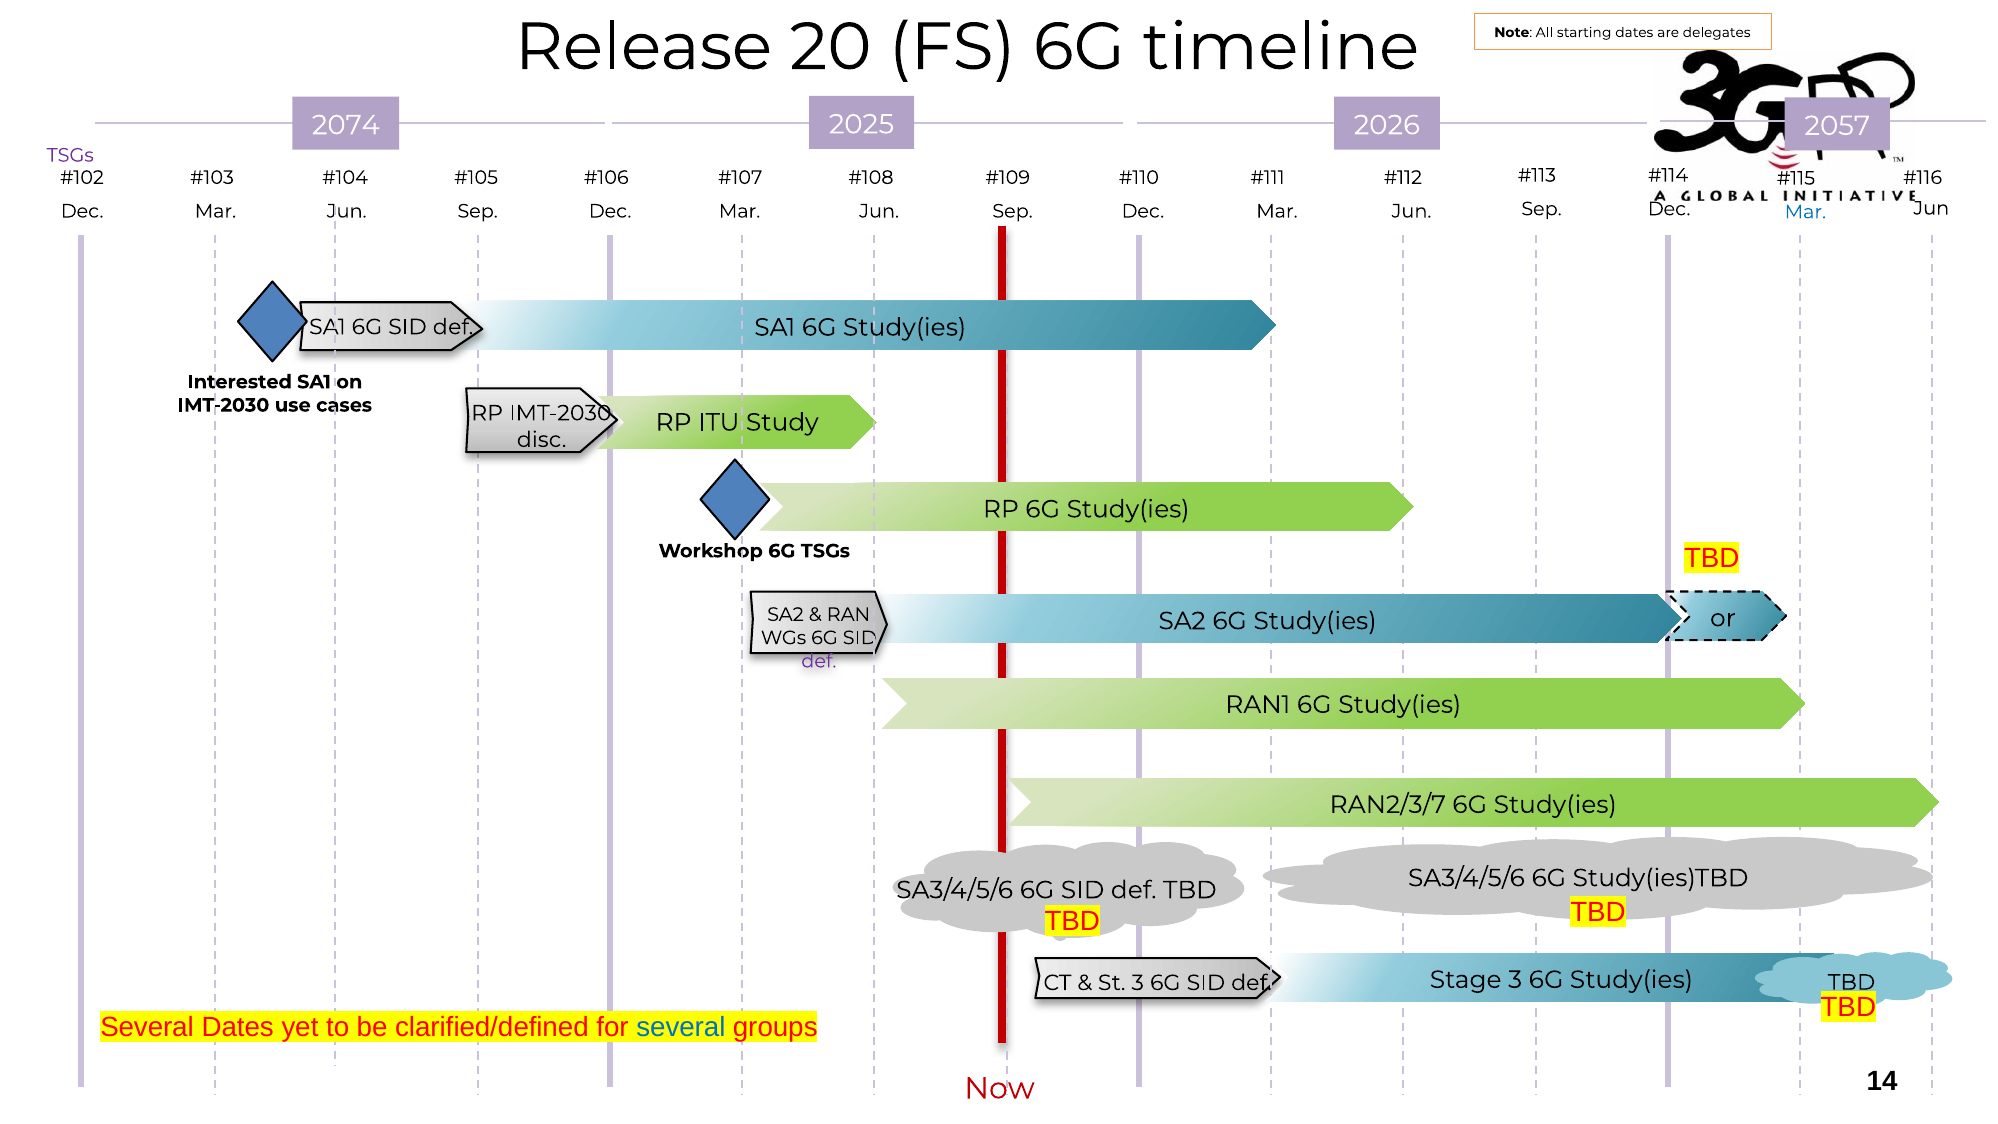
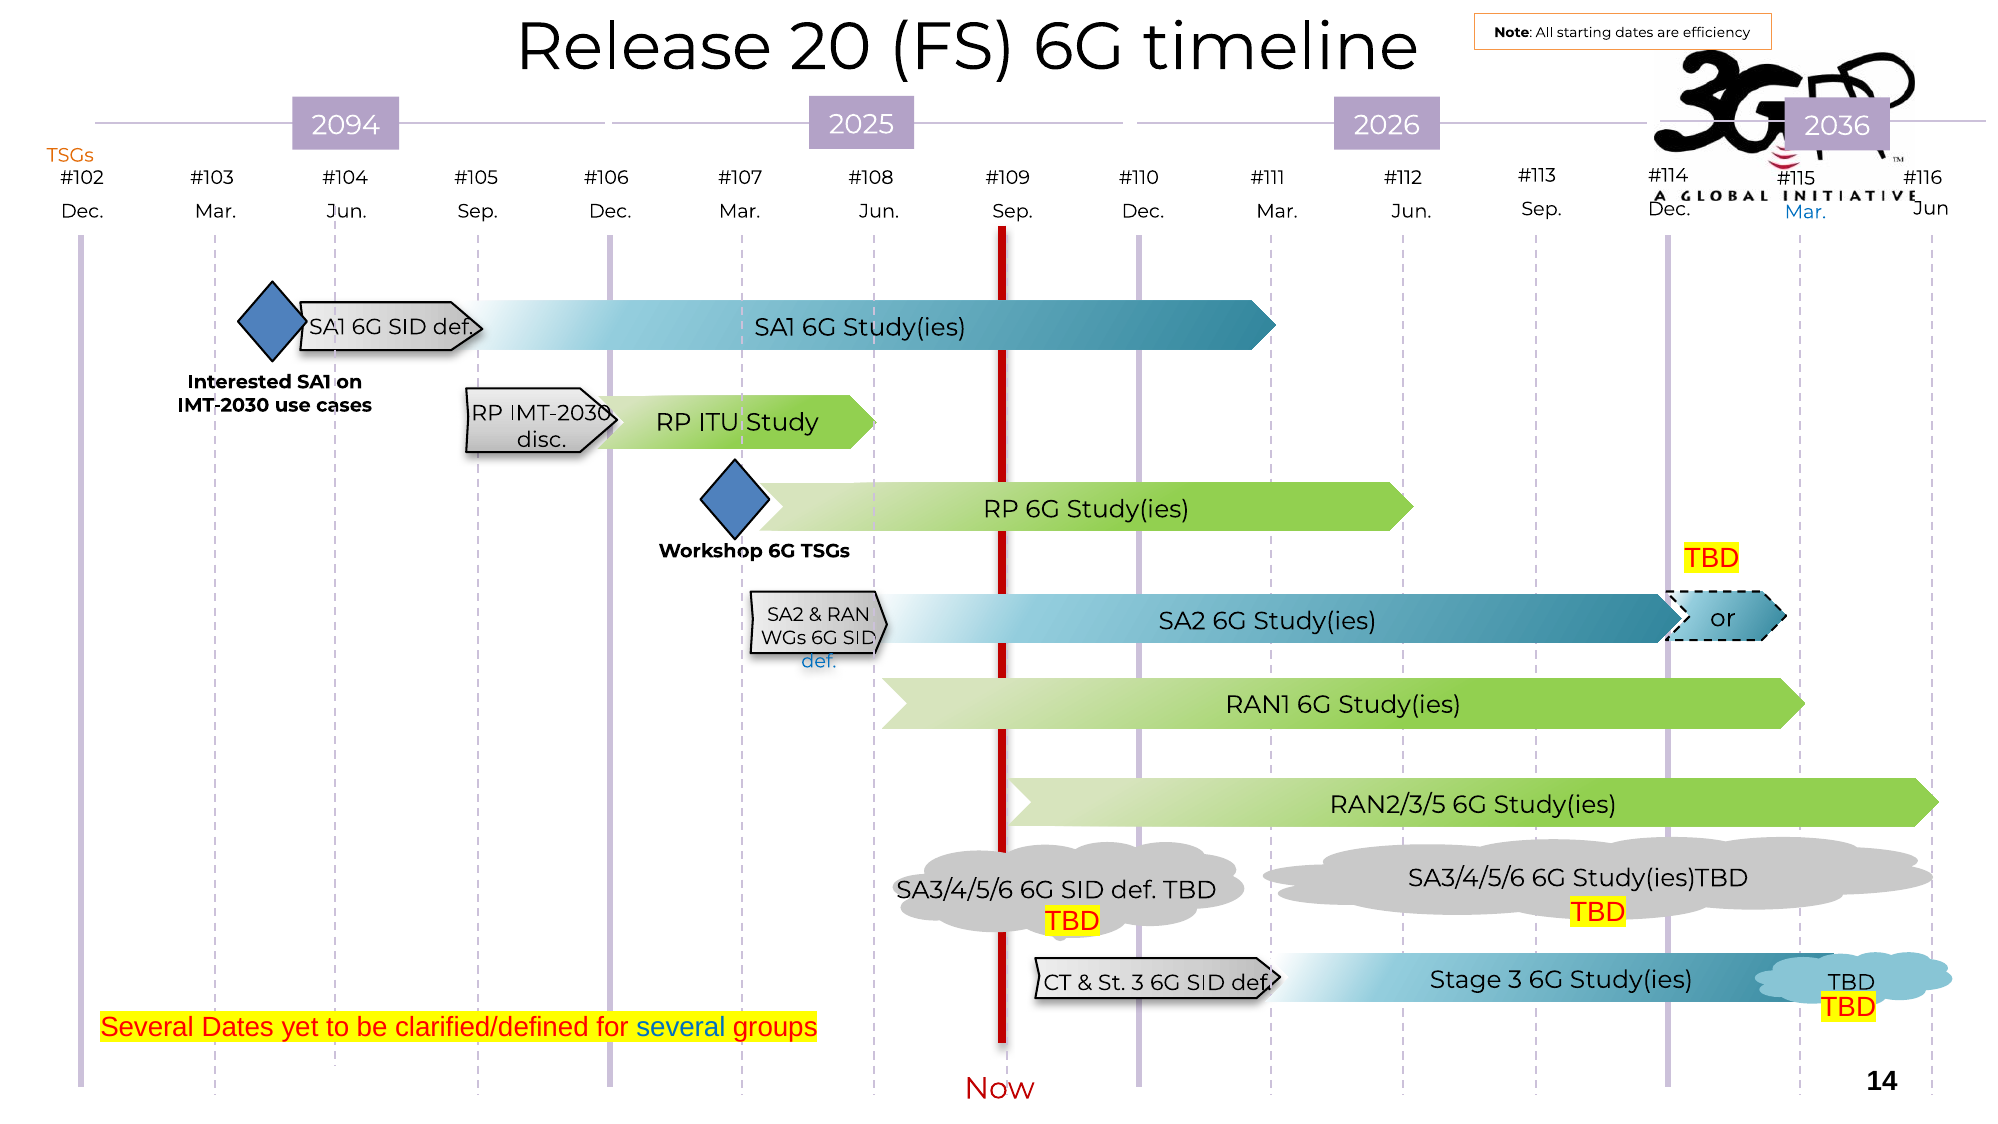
delegates: delegates -> efficiency
2057: 2057 -> 2036
2074: 2074 -> 2094
TSGs at (70, 155) colour: purple -> orange
def at (819, 661) colour: purple -> blue
RAN2/3/7: RAN2/3/7 -> RAN2/3/5
